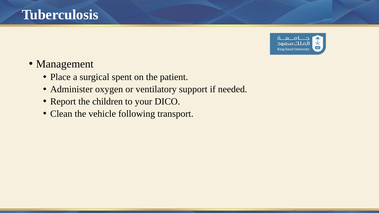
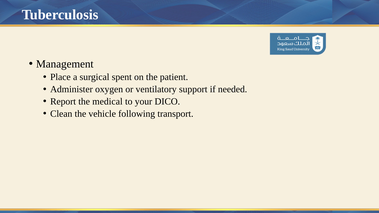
children: children -> medical
